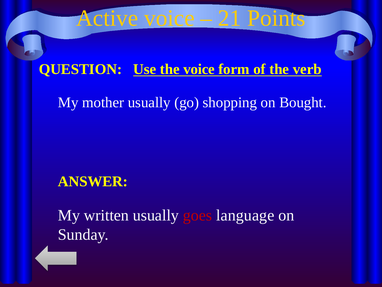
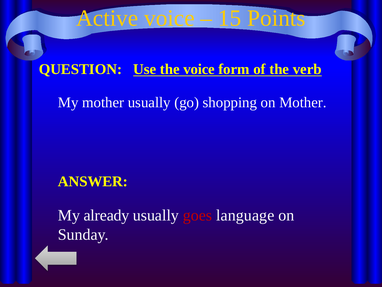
21: 21 -> 15
on Bought: Bought -> Mother
written: written -> already
